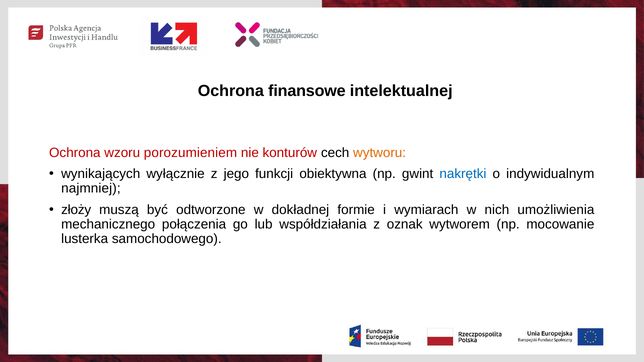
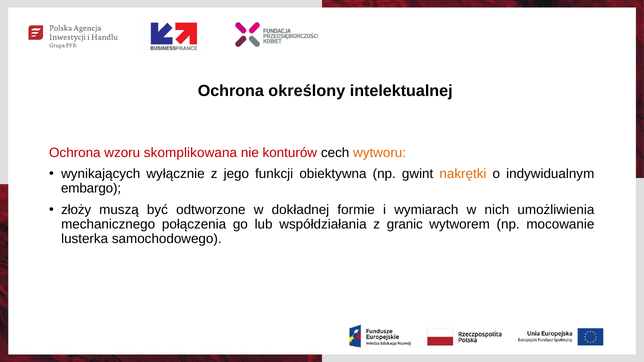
finansowe: finansowe -> określony
porozumieniem: porozumieniem -> skomplikowana
nakrętki colour: blue -> orange
najmniej: najmniej -> embargo
oznak: oznak -> granic
